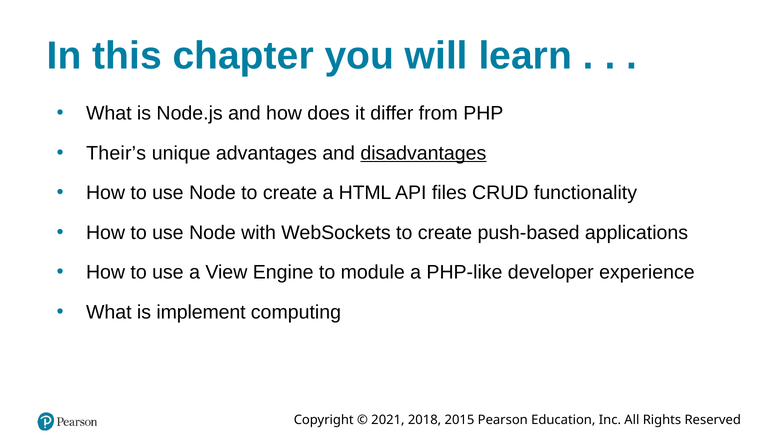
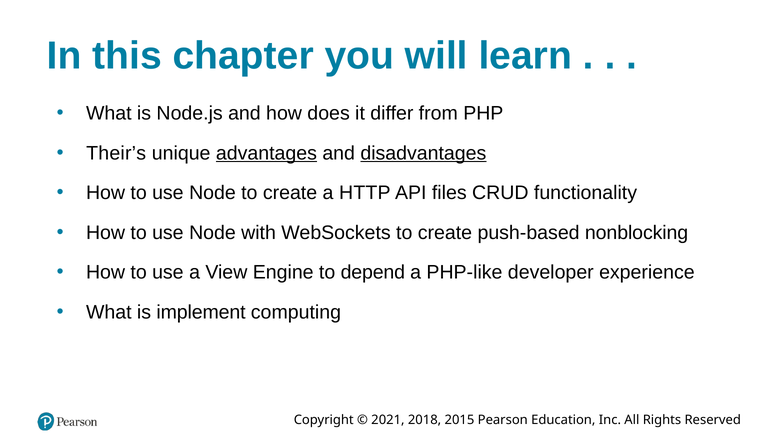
advantages underline: none -> present
HTML: HTML -> HTTP
applications: applications -> nonblocking
module: module -> depend
